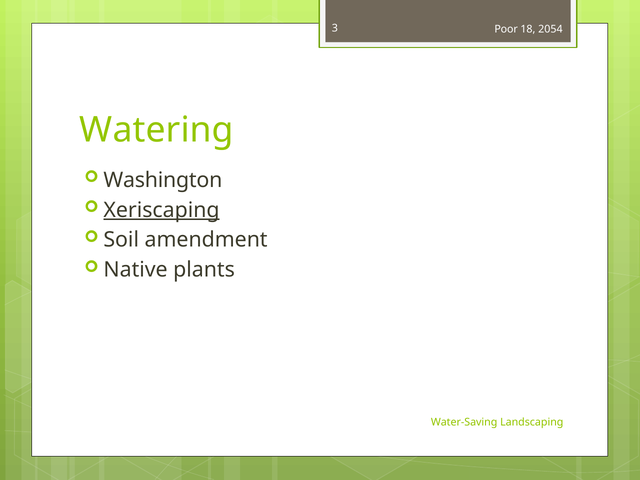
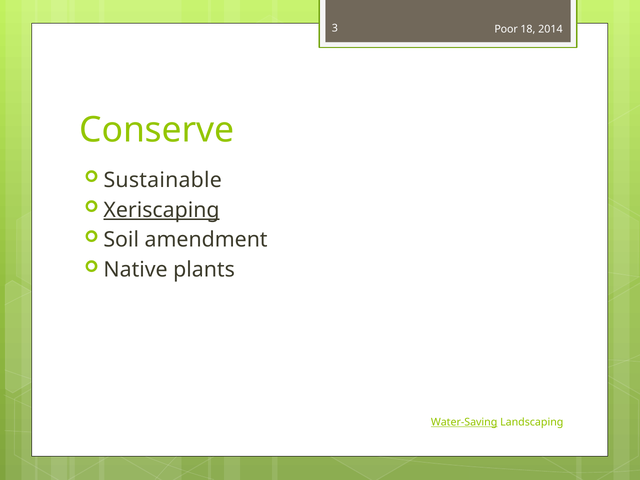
2054: 2054 -> 2014
Watering: Watering -> Conserve
Washington: Washington -> Sustainable
Water-Saving underline: none -> present
